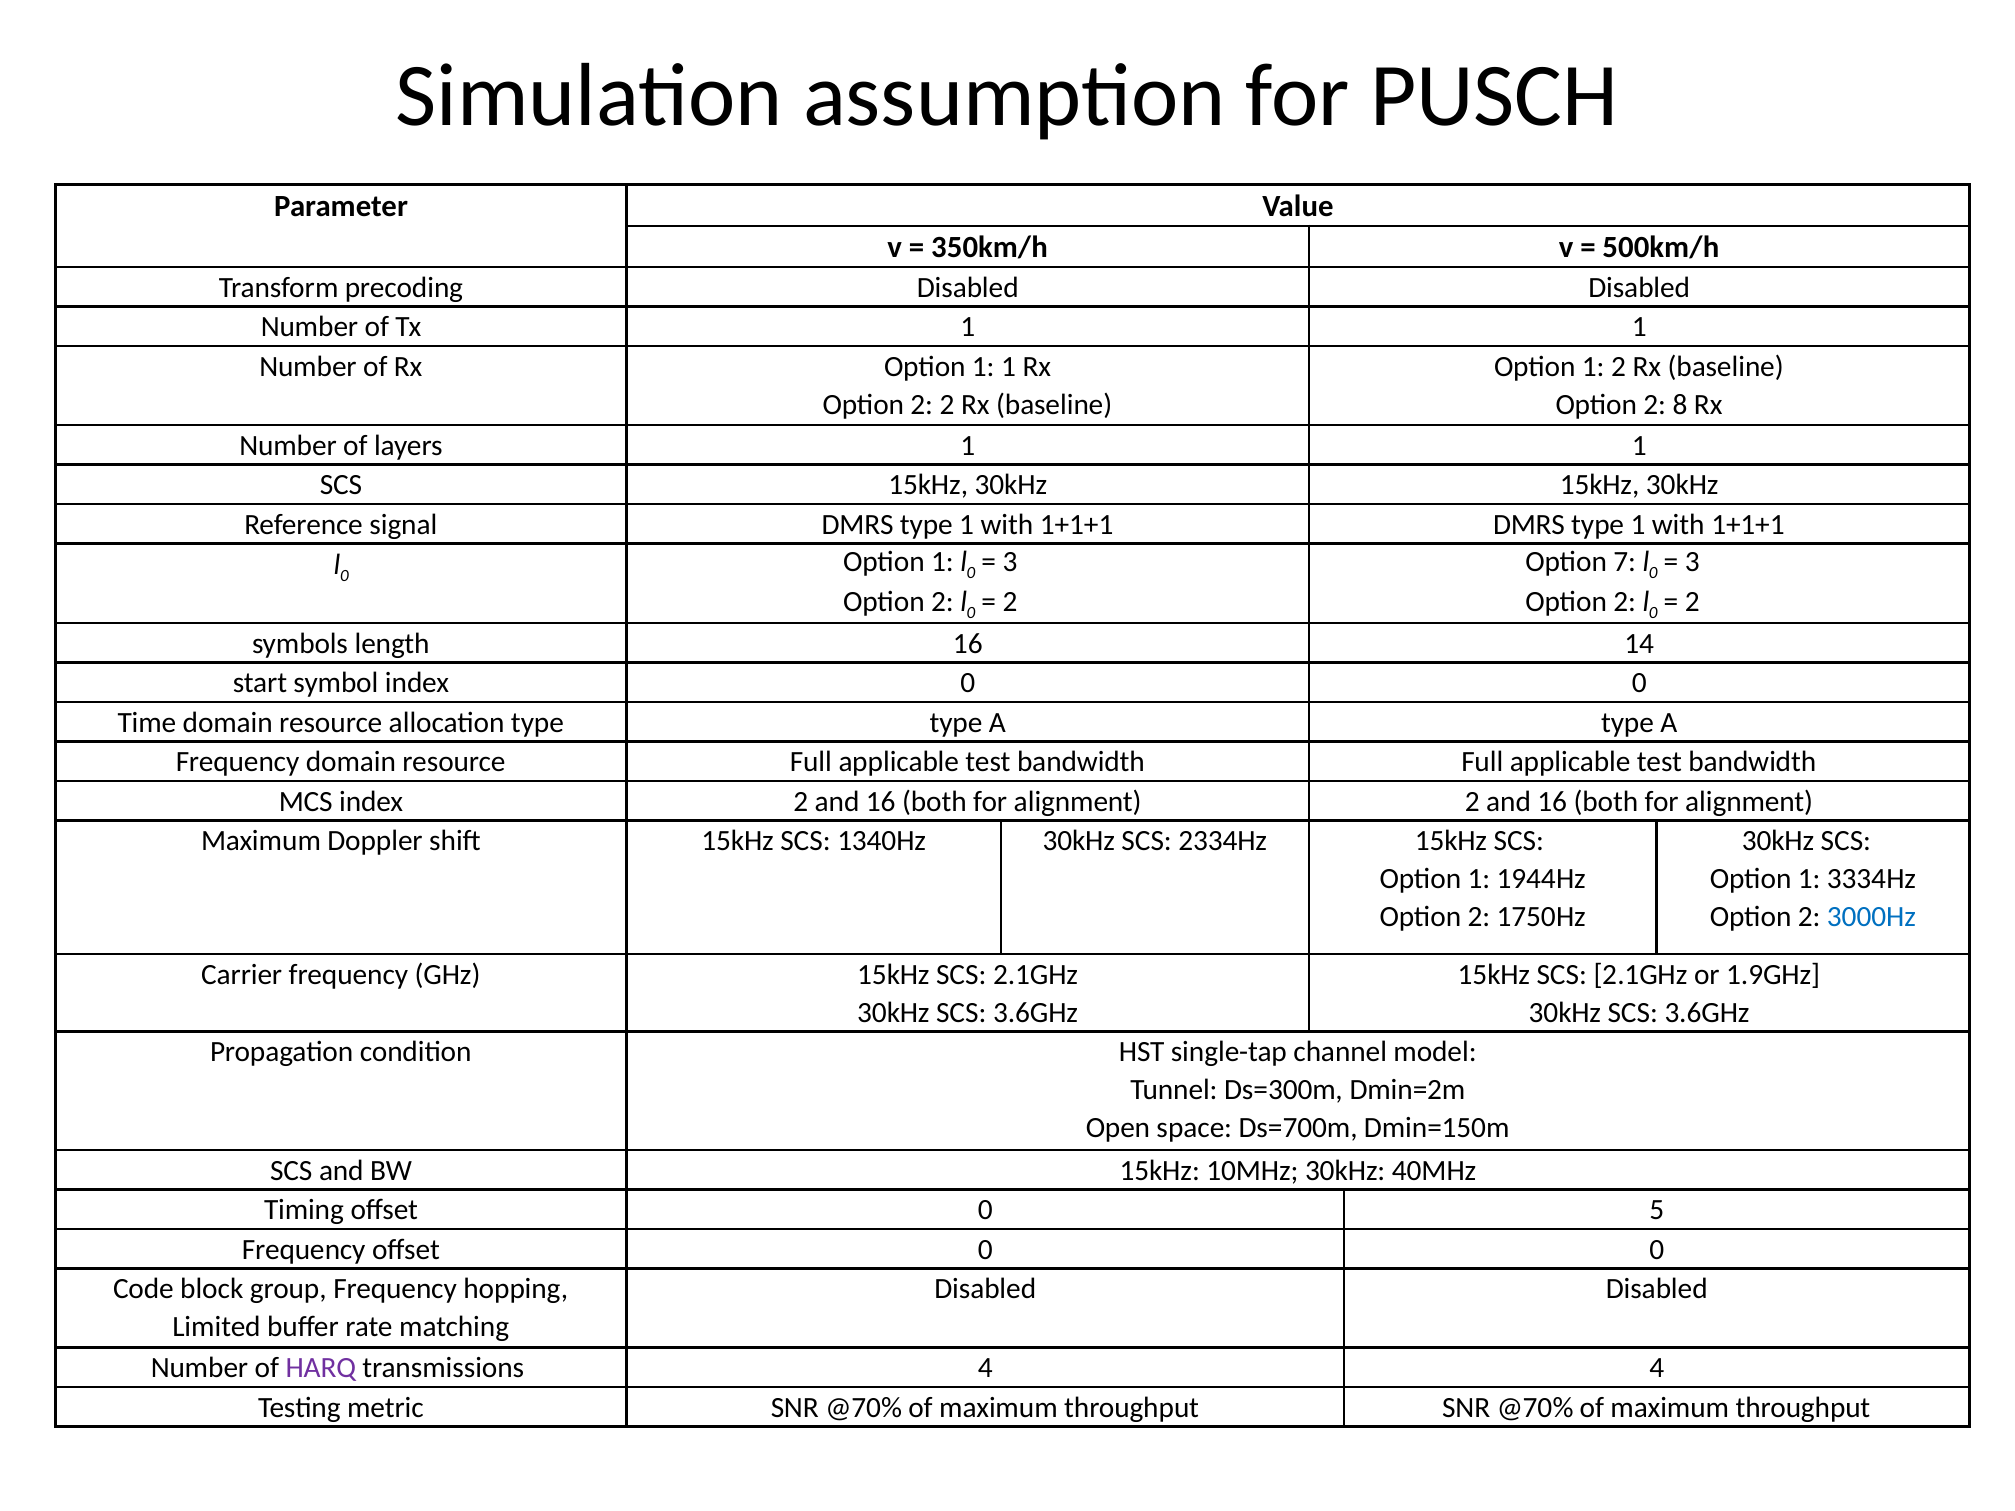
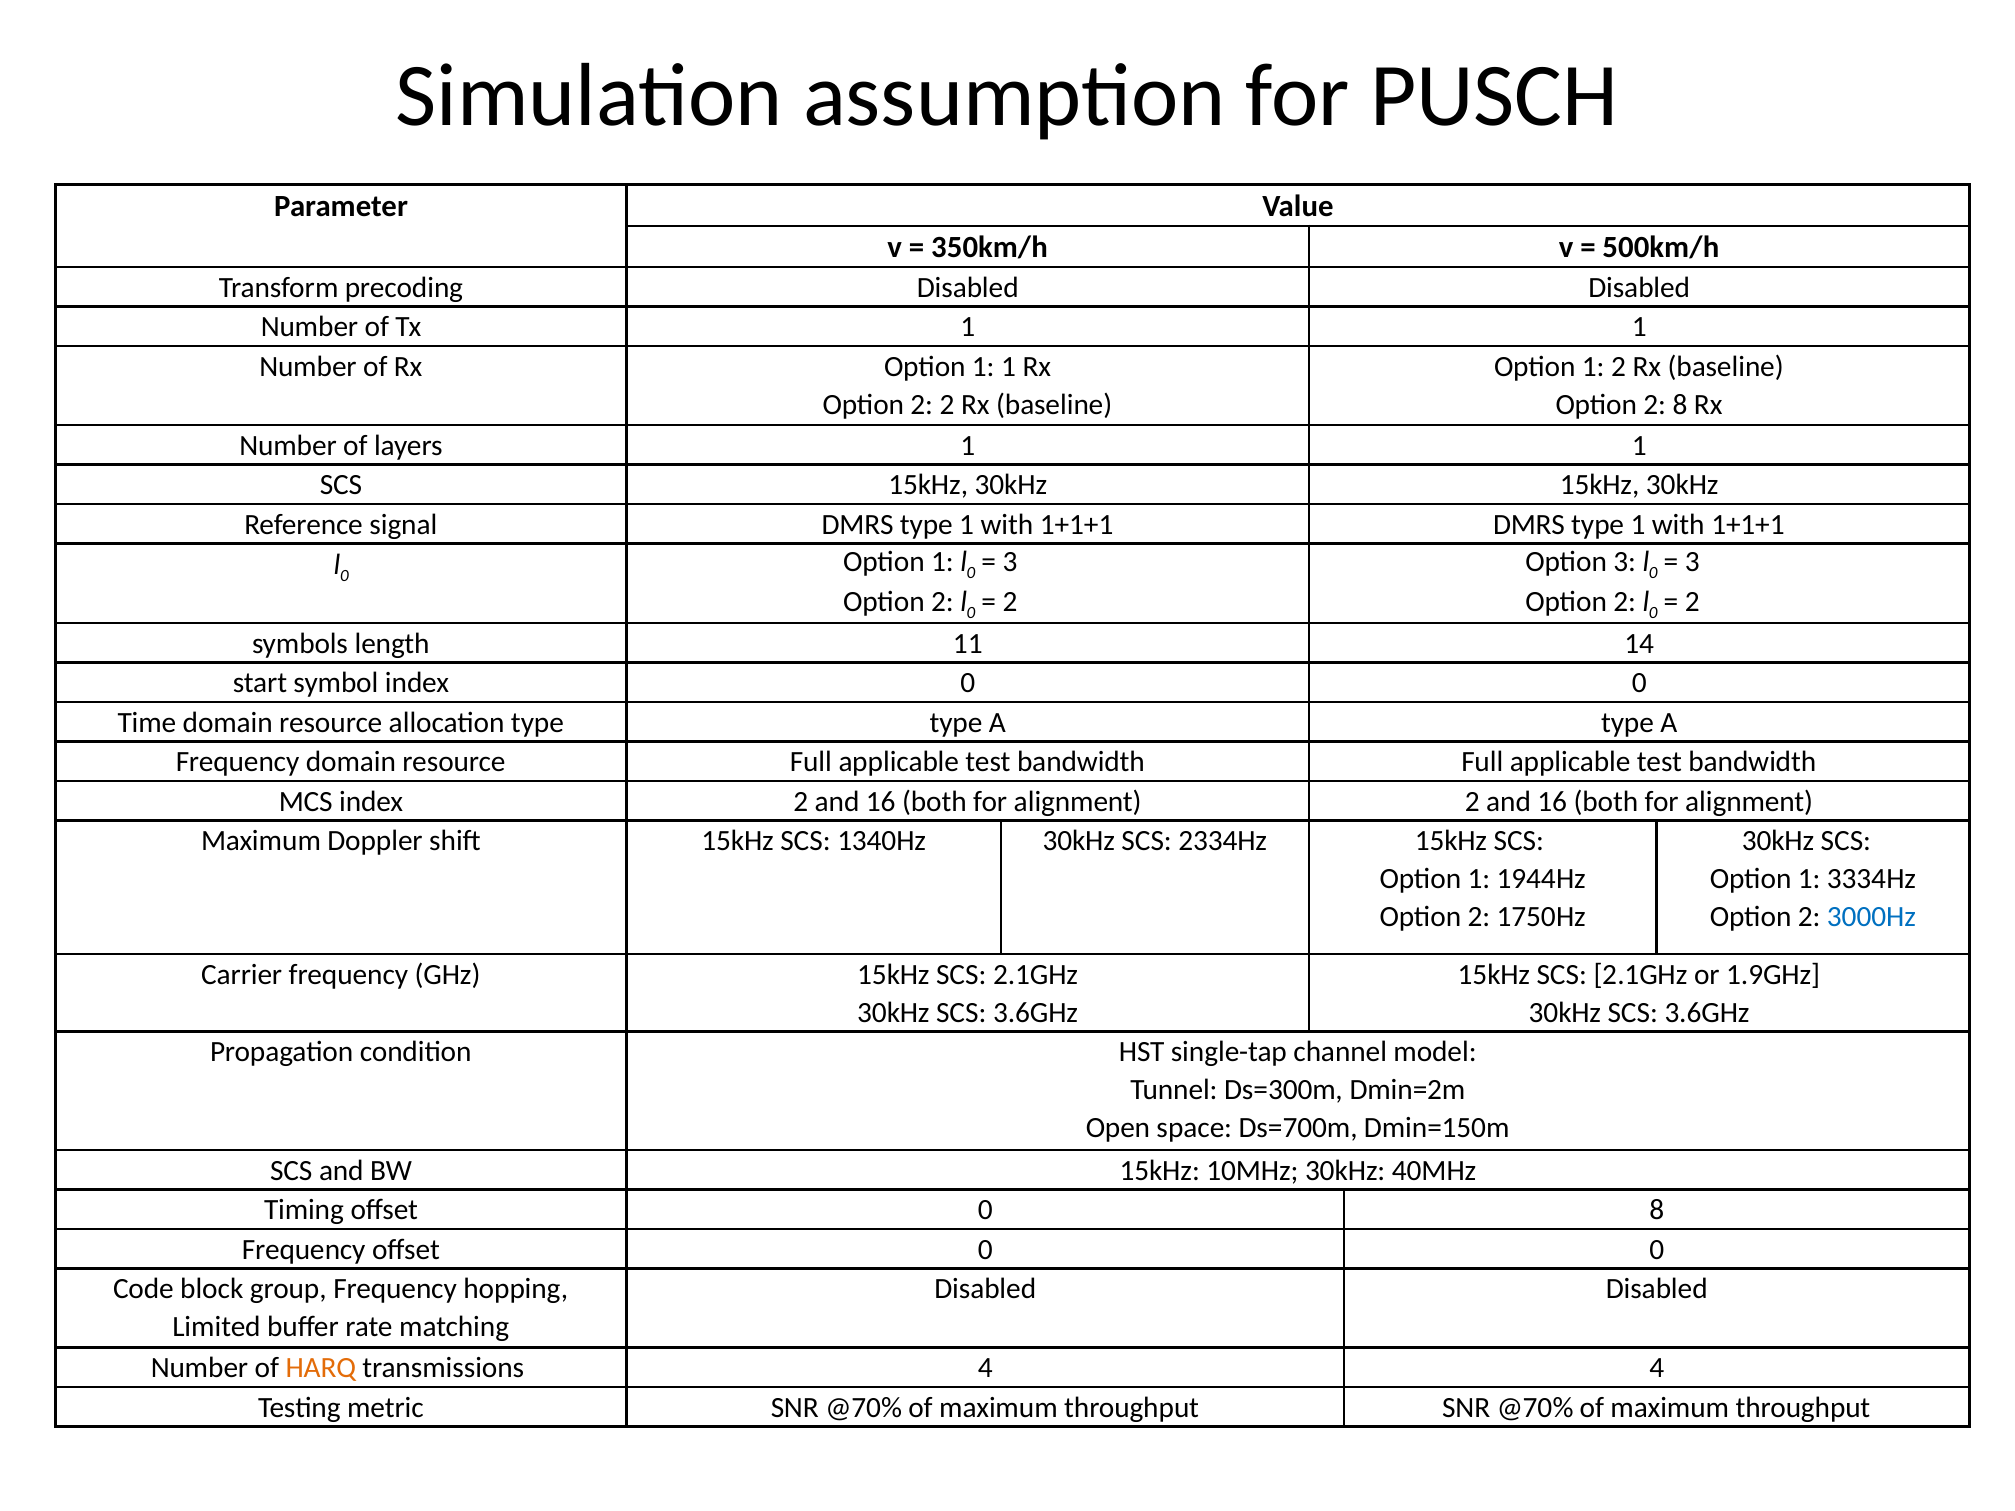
Option 7: 7 -> 3
length 16: 16 -> 11
0 5: 5 -> 8
HARQ colour: purple -> orange
